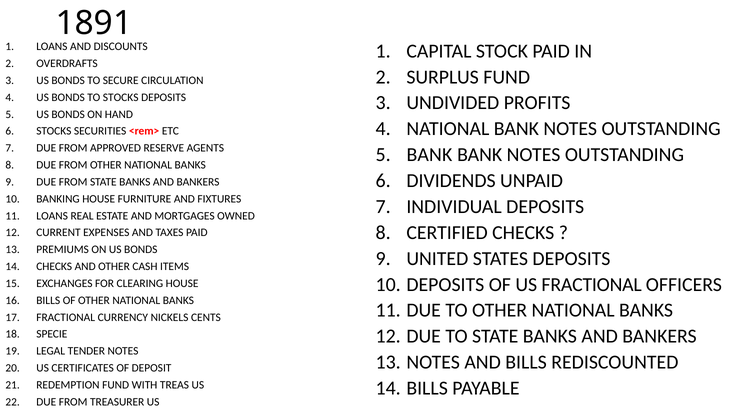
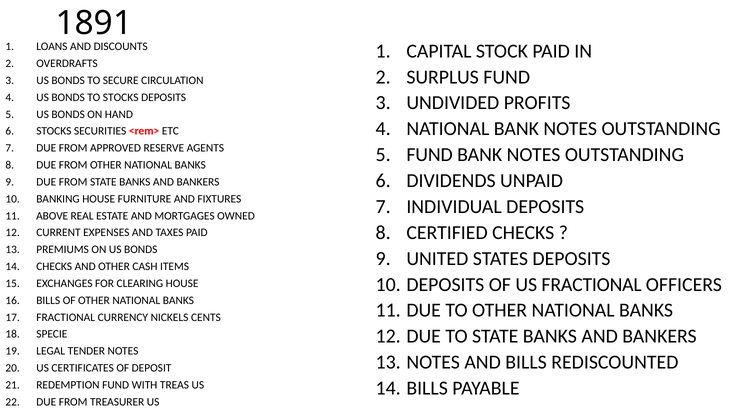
BANK at (429, 155): BANK -> FUND
LOANS at (52, 216): LOANS -> ABOVE
